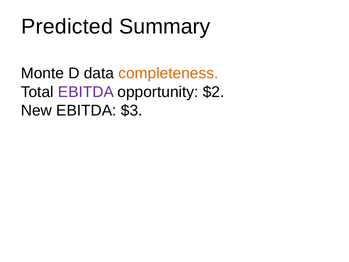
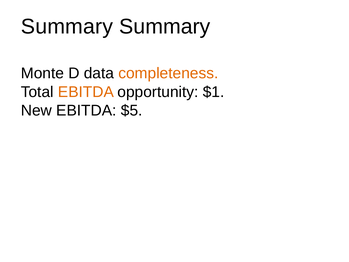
Predicted at (67, 26): Predicted -> Summary
EBITDA at (86, 92) colour: purple -> orange
$2: $2 -> $1
$3: $3 -> $5
